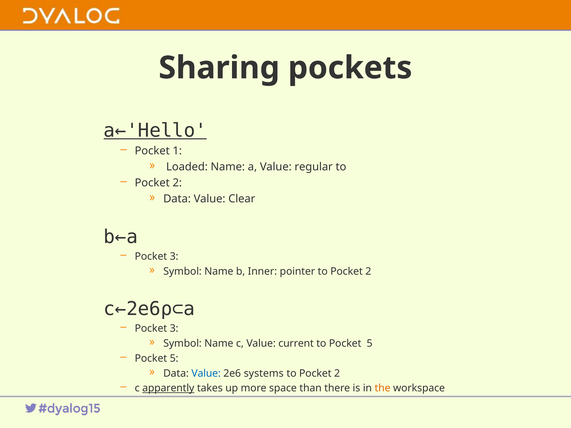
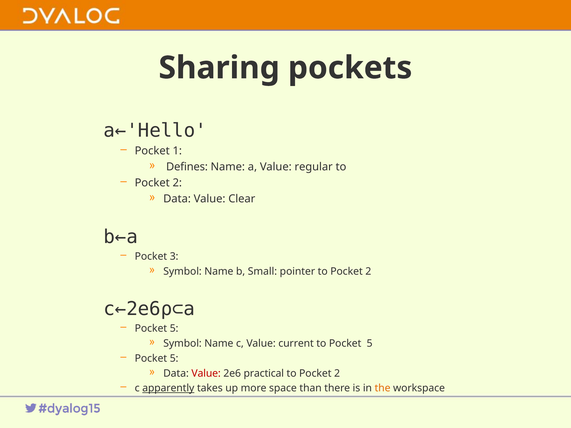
a←'Hello underline: present -> none
Loaded: Loaded -> Defines
Inner: Inner -> Small
3 at (174, 329): 3 -> 5
Value at (206, 374) colour: blue -> red
systems: systems -> practical
